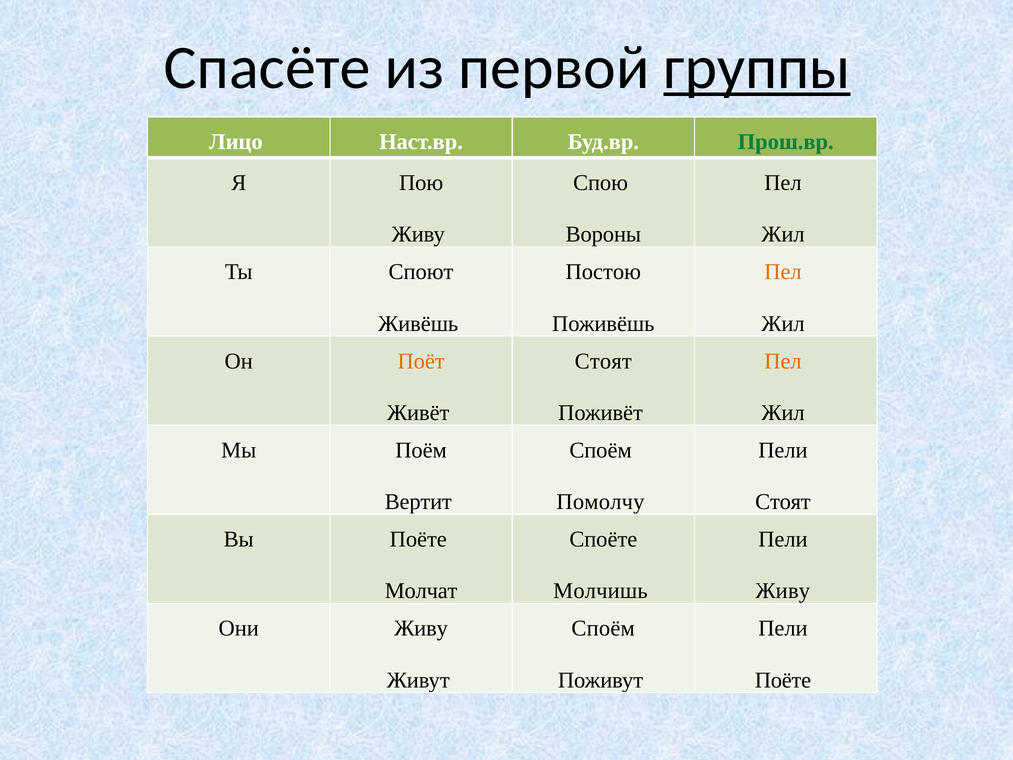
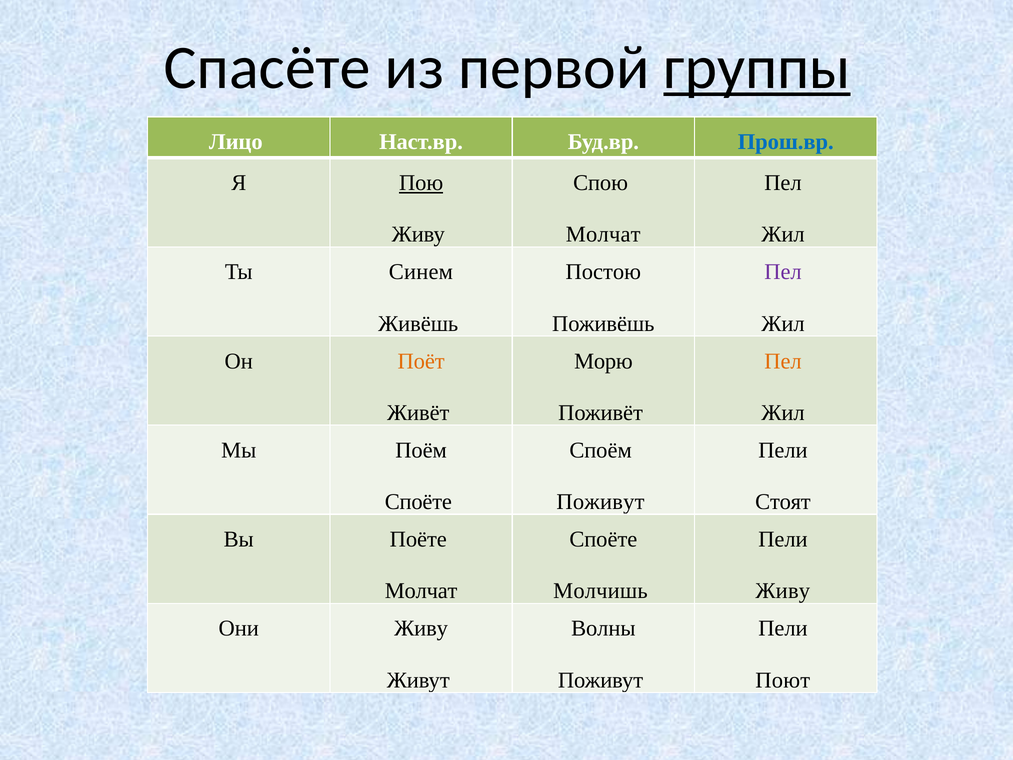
Прош.вр colour: green -> blue
Пою underline: none -> present
Вороны at (603, 234): Вороны -> Молчат
Споют: Споют -> Синем
Пел at (783, 272) colour: orange -> purple
Стоят at (603, 361): Стоят -> Морю
Вертит at (418, 502): Вертит -> Споёте
Помолчу at (600, 502): Помолчу -> Поживут
Споём at (603, 628): Споём -> Волны
Поёте at (783, 680): Поёте -> Поют
